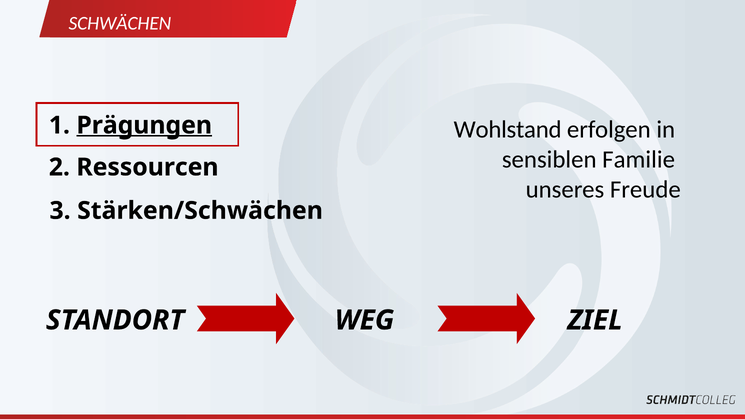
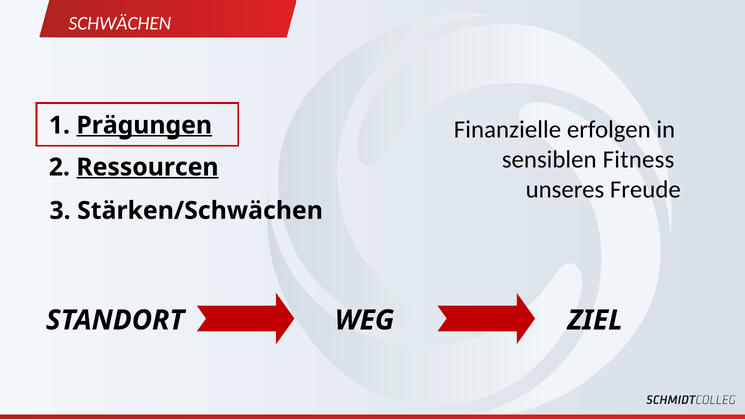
Wohlstand: Wohlstand -> Finanzielle
Familie: Familie -> Fitness
Ressourcen underline: none -> present
